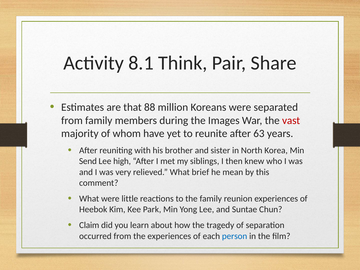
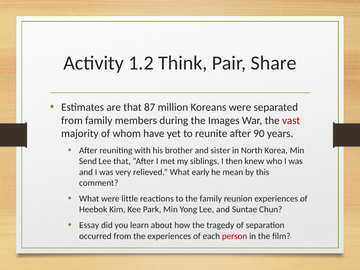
8.1: 8.1 -> 1.2
88: 88 -> 87
63: 63 -> 90
Lee high: high -> that
brief: brief -> early
Claim: Claim -> Essay
person colour: blue -> red
